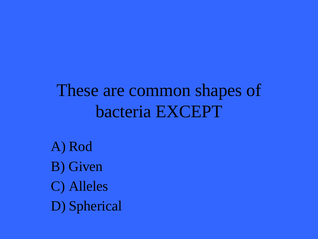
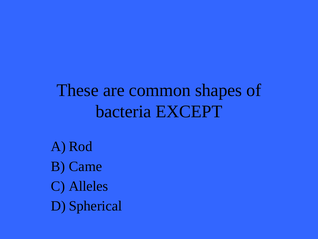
Given: Given -> Came
